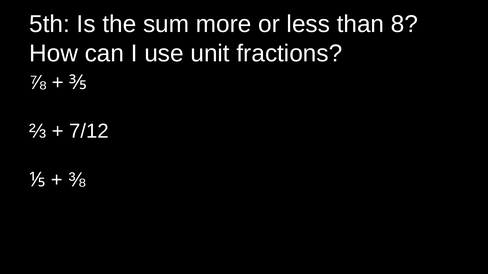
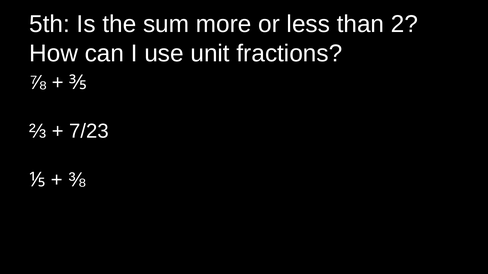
8: 8 -> 2
7/12: 7/12 -> 7/23
